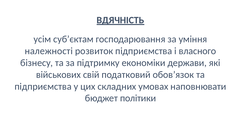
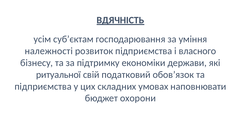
військових: військових -> ритуальної
політики: політики -> охорони
